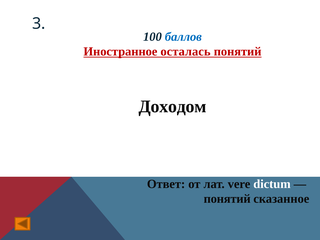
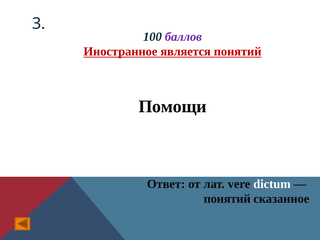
баллов colour: blue -> purple
осталась: осталась -> является
Доходом: Доходом -> Помощи
